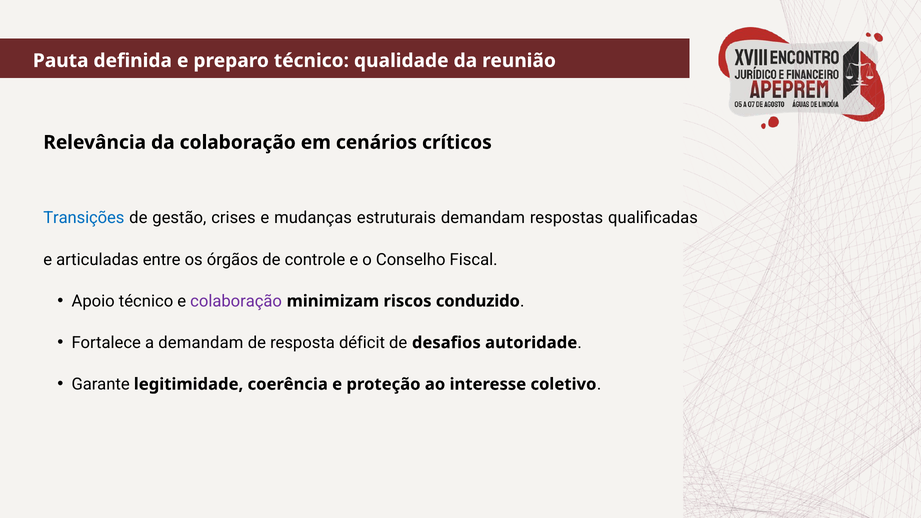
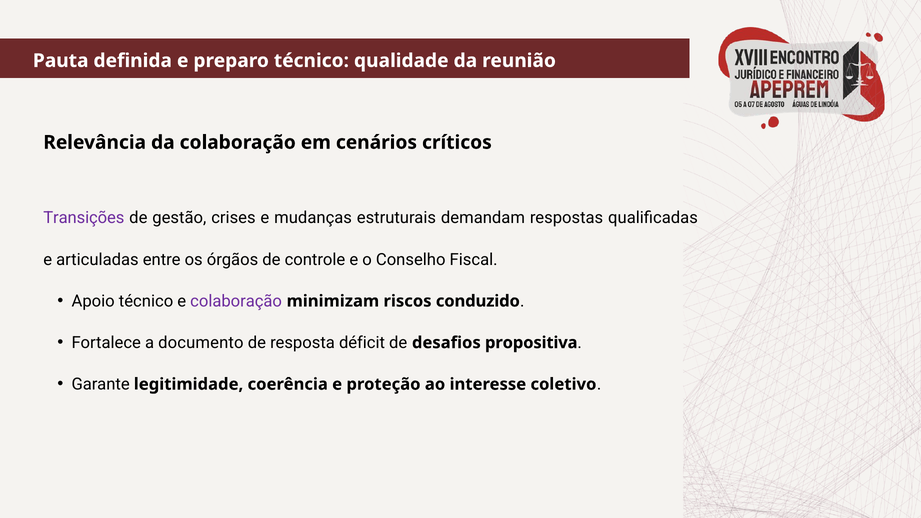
Transições colour: blue -> purple
a demandam: demandam -> documento
autoridade: autoridade -> propositiva
